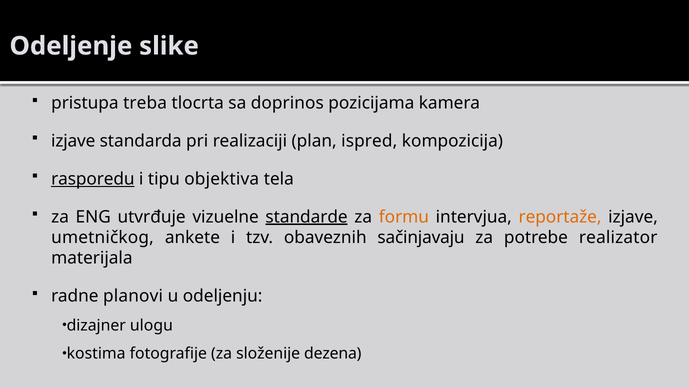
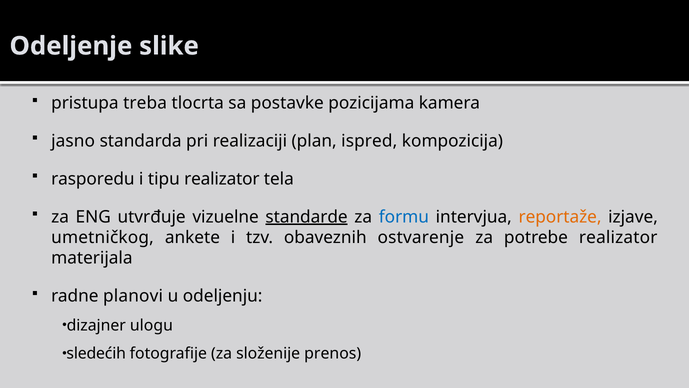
doprinos: doprinos -> postavke
izjave at (73, 141): izjave -> jasno
rasporedu underline: present -> none
tipu objektiva: objektiva -> realizator
formu colour: orange -> blue
sačinjavaju: sačinjavaju -> ostvarenje
kostima: kostima -> sledećih
dezena: dezena -> prenos
